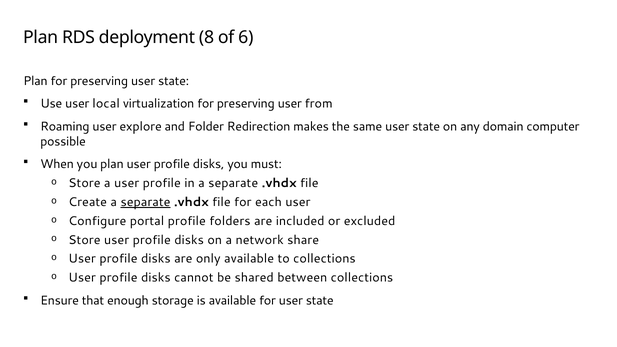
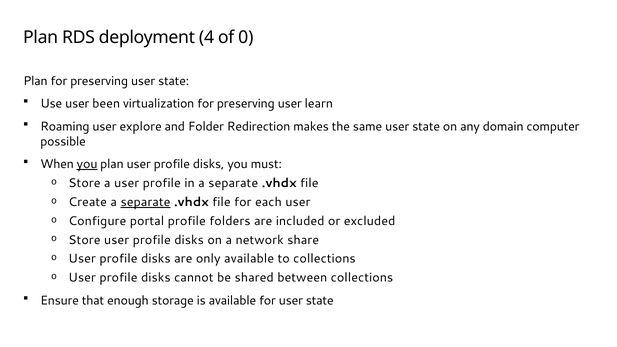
8: 8 -> 4
6: 6 -> 0
local: local -> been
from: from -> learn
you at (87, 164) underline: none -> present
